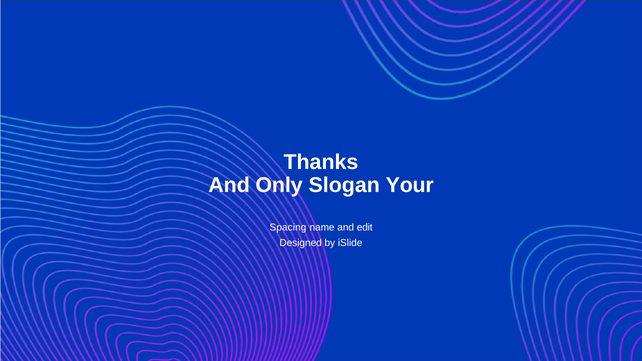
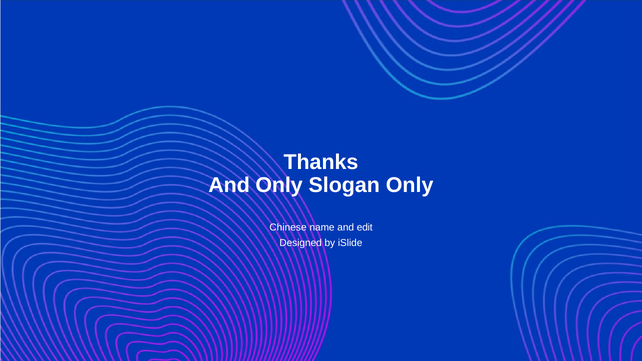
Slogan Your: Your -> Only
Spacing: Spacing -> Chinese
